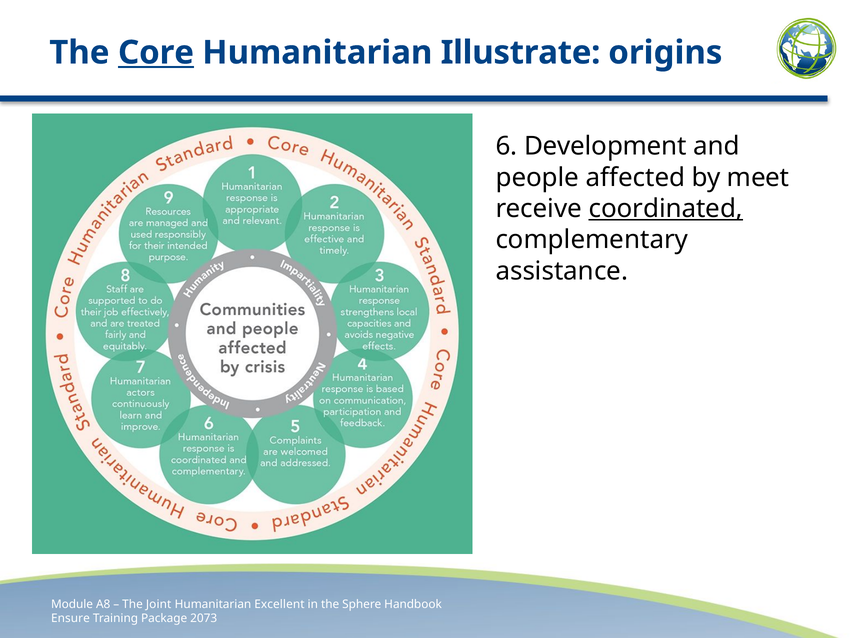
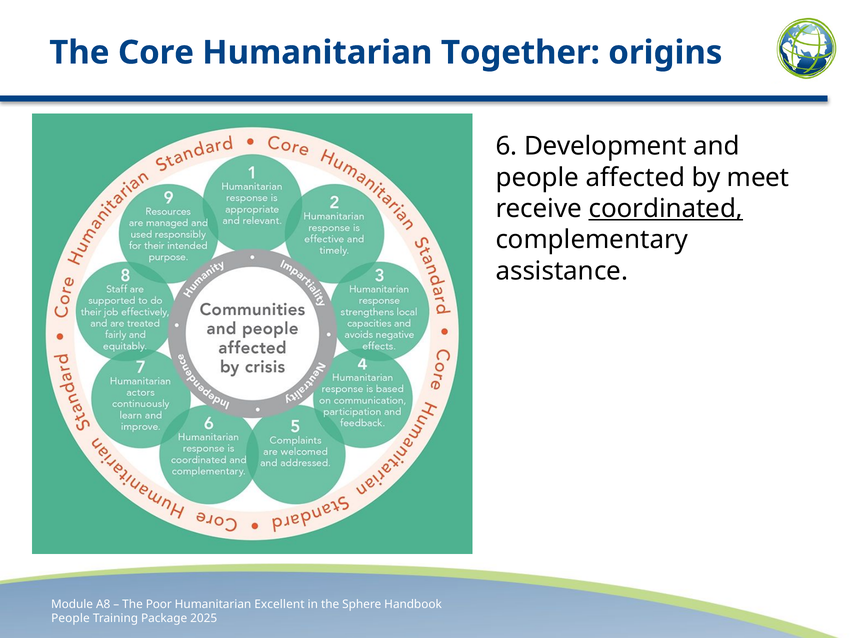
Core underline: present -> none
Illustrate: Illustrate -> Together
Joint: Joint -> Poor
Ensure at (70, 619): Ensure -> People
2073: 2073 -> 2025
